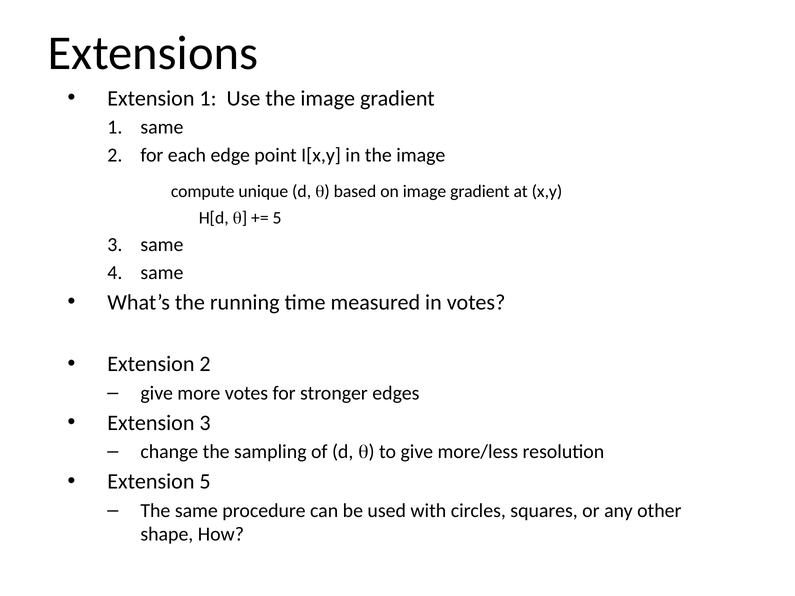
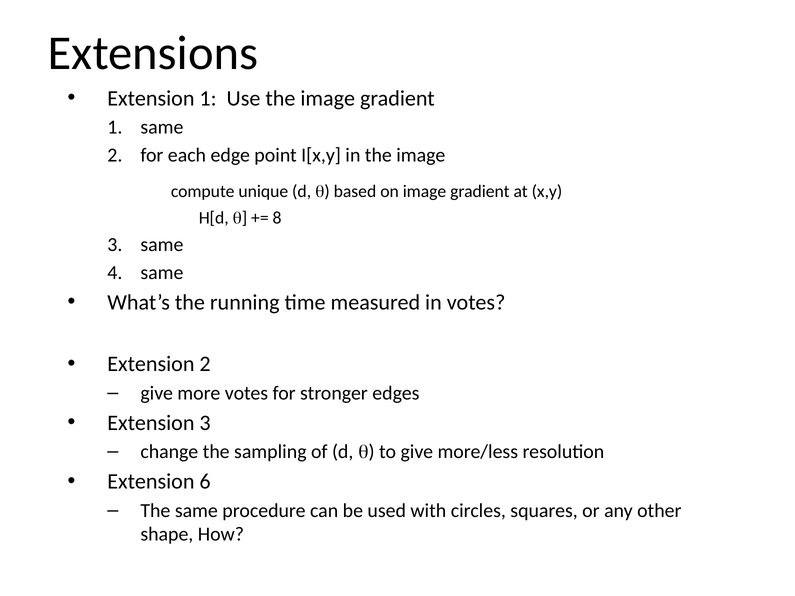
5 at (277, 218): 5 -> 8
Extension 5: 5 -> 6
